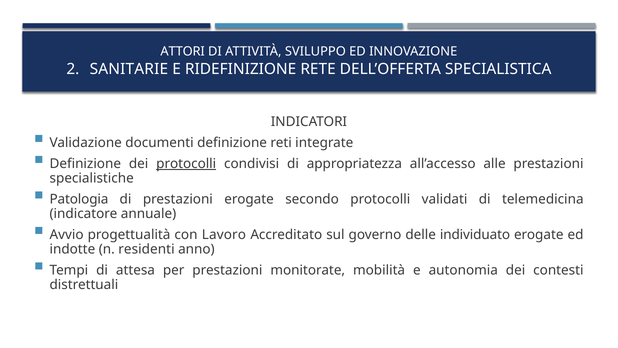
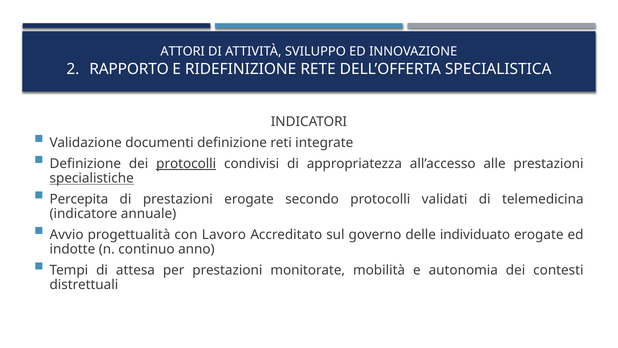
SANITARIE: SANITARIE -> RAPPORTO
specialistiche underline: none -> present
Patologia: Patologia -> Percepita
residenti: residenti -> continuo
